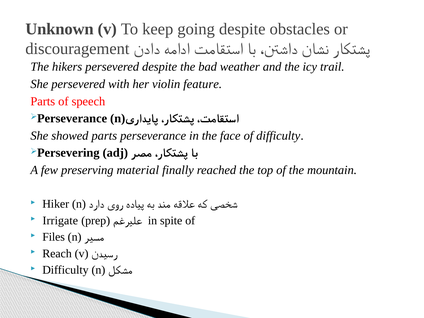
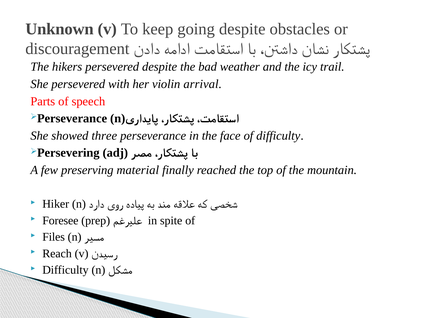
feature: feature -> arrival
showed parts: parts -> three
Irrigate: Irrigate -> Foresee
